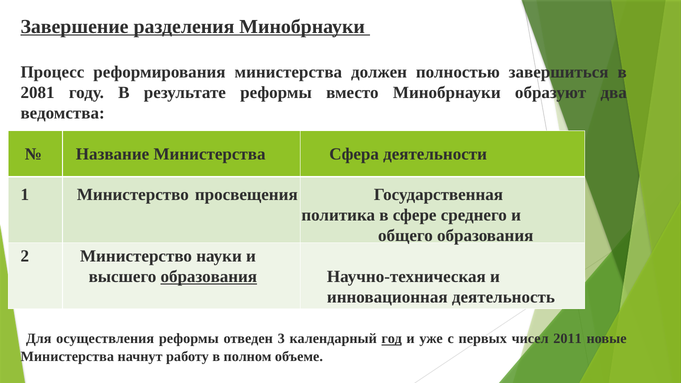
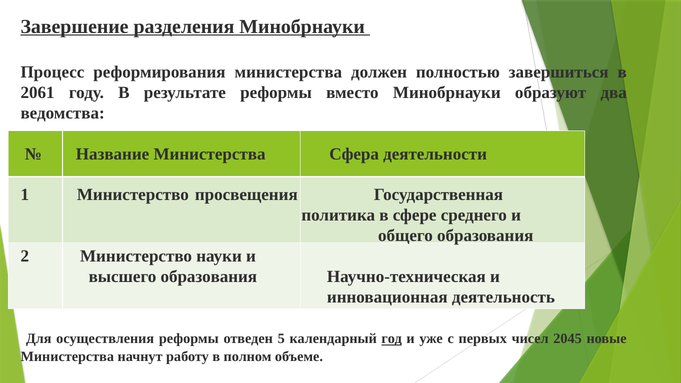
2081: 2081 -> 2061
образования at (209, 277) underline: present -> none
3: 3 -> 5
2011: 2011 -> 2045
